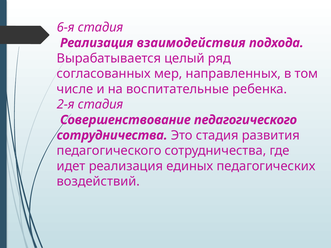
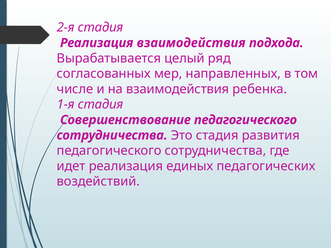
6-я: 6-я -> 2-я
на воспитательные: воспитательные -> взаимодействия
2-я: 2-я -> 1-я
